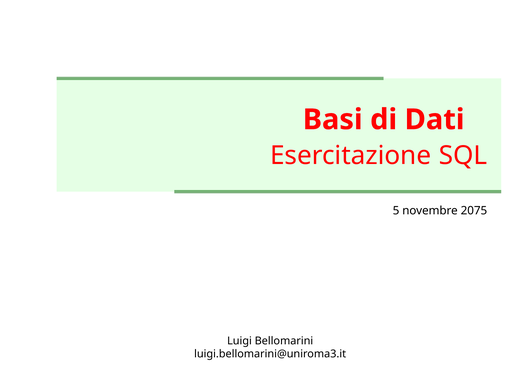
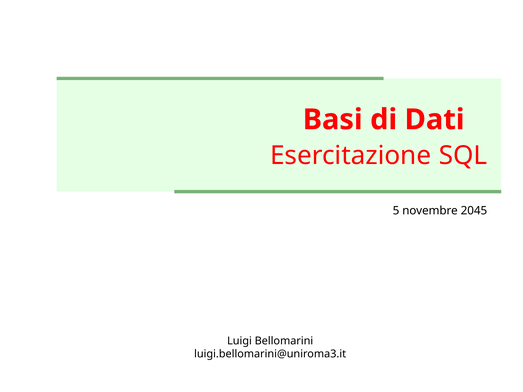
2075: 2075 -> 2045
